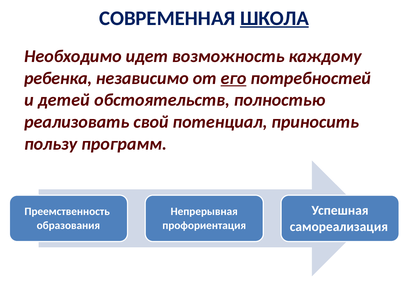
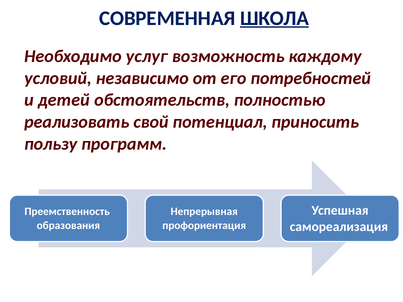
идет: идет -> услуг
ребенка: ребенка -> условий
его underline: present -> none
